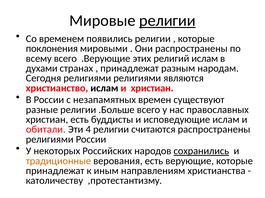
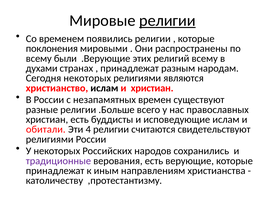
всему всего: всего -> были
религий ислам: ислам -> всему
Сегодня религиями: религиями -> некоторых
считаются распространены: распространены -> свидетельствуют
сохранились underline: present -> none
традиционные colour: orange -> purple
